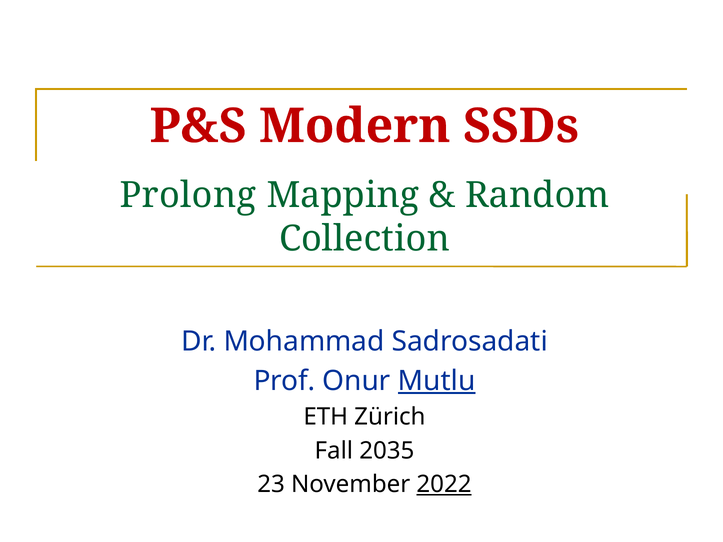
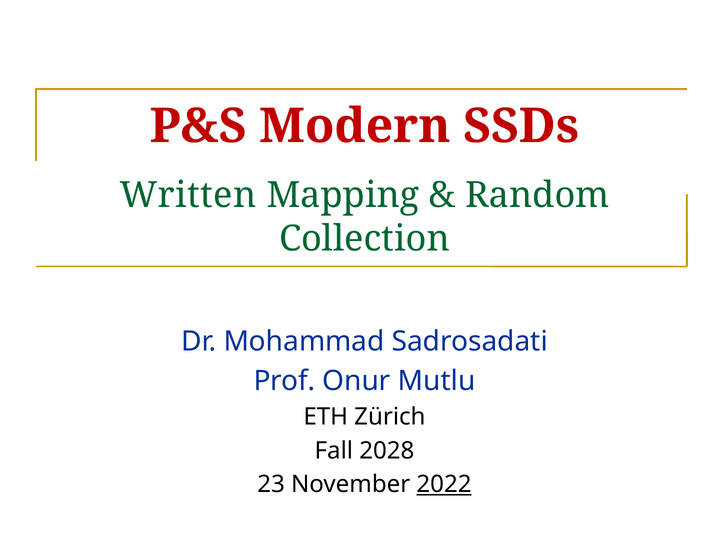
Prolong: Prolong -> Written
Mutlu underline: present -> none
2035: 2035 -> 2028
